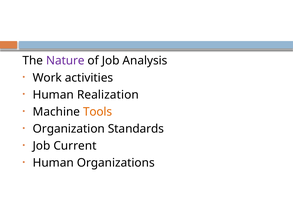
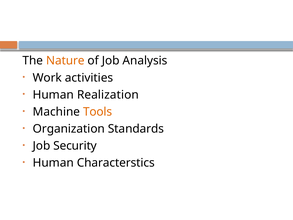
Nature colour: purple -> orange
Current: Current -> Security
Organizations: Organizations -> Characterstics
